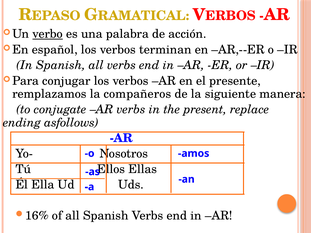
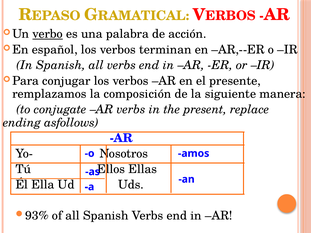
compañeros: compañeros -> composición
16%: 16% -> 93%
